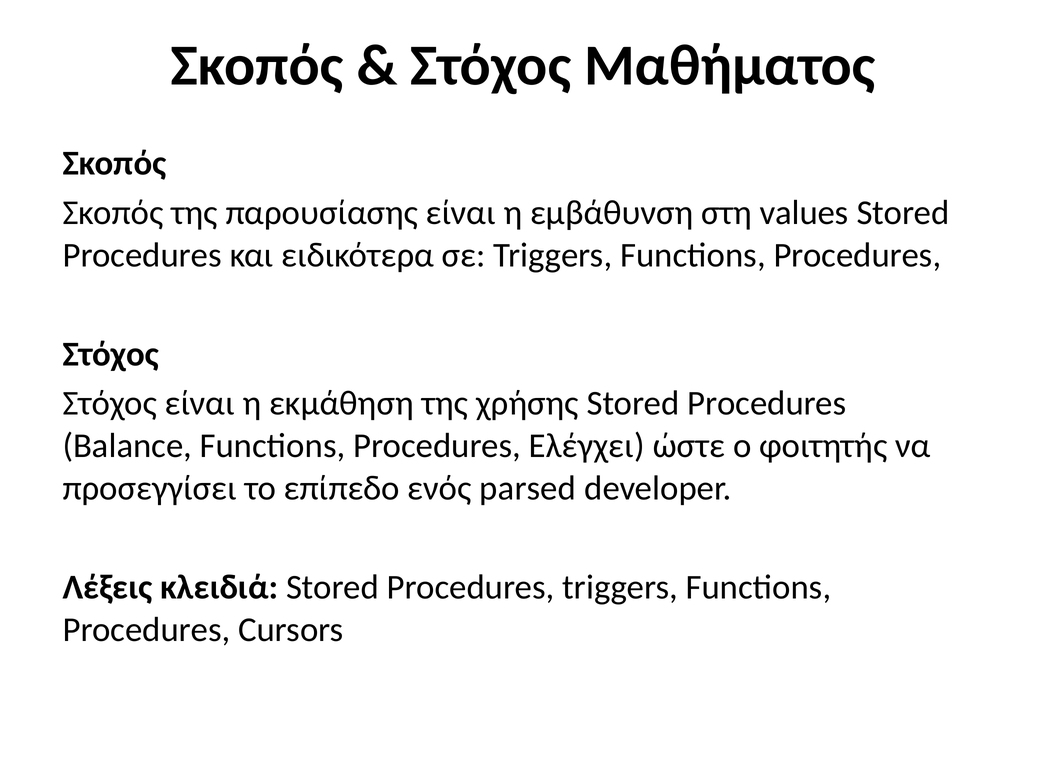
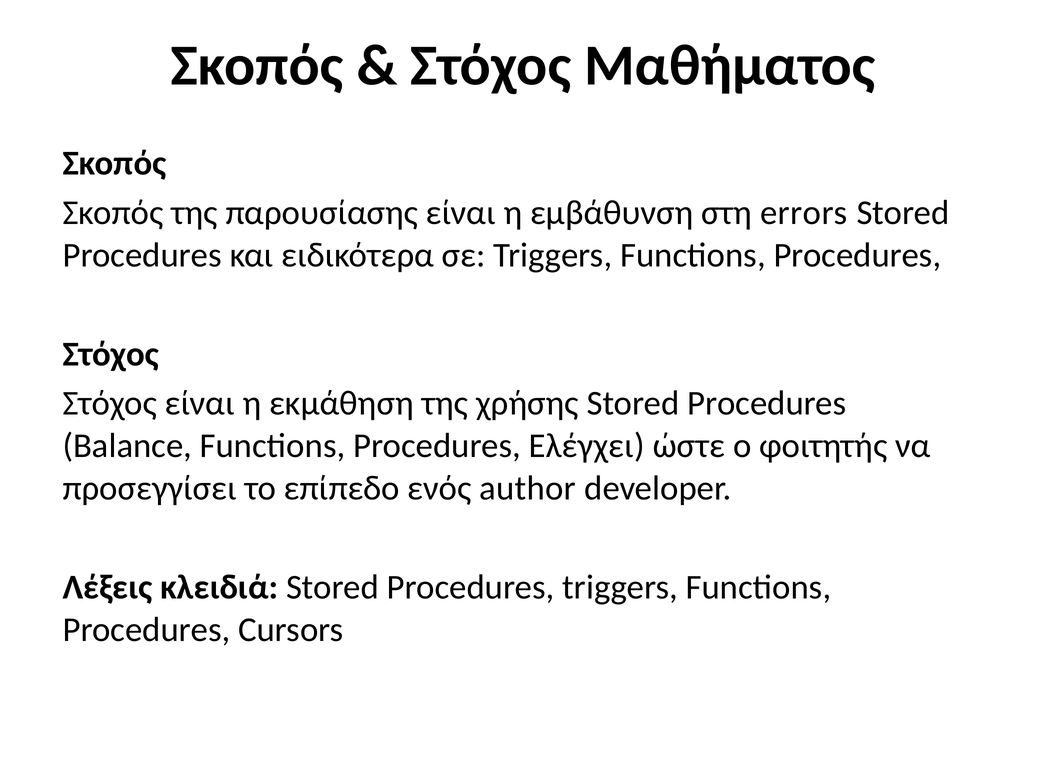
values: values -> errors
parsed: parsed -> author
